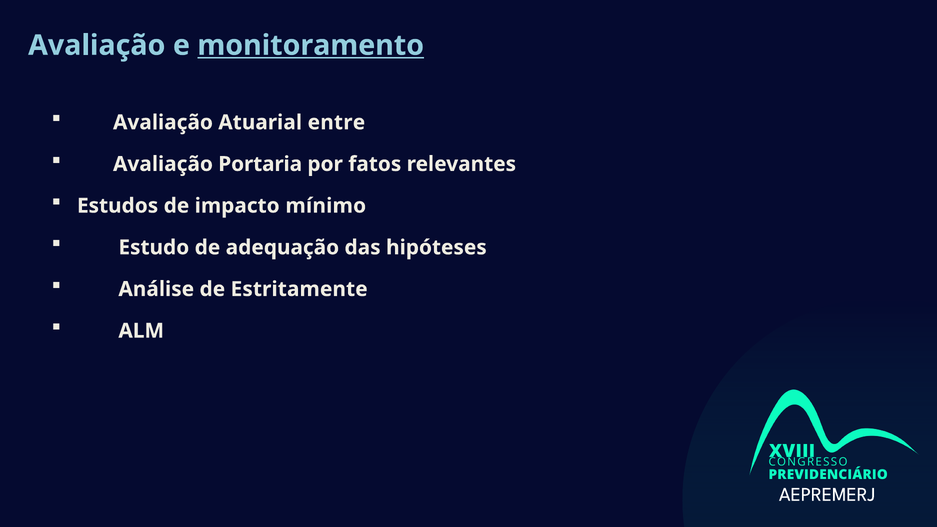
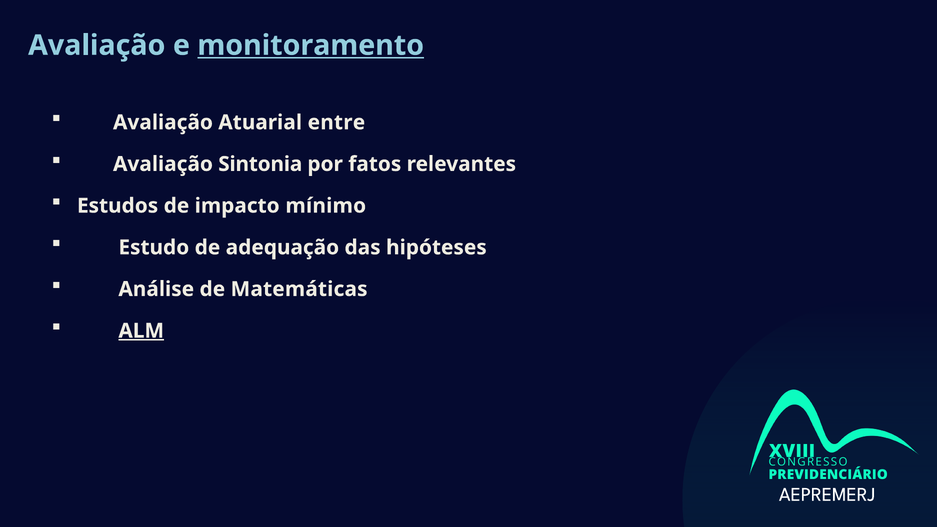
Portaria: Portaria -> Sintonia
Estritamente: Estritamente -> Matemáticas
ALM underline: none -> present
